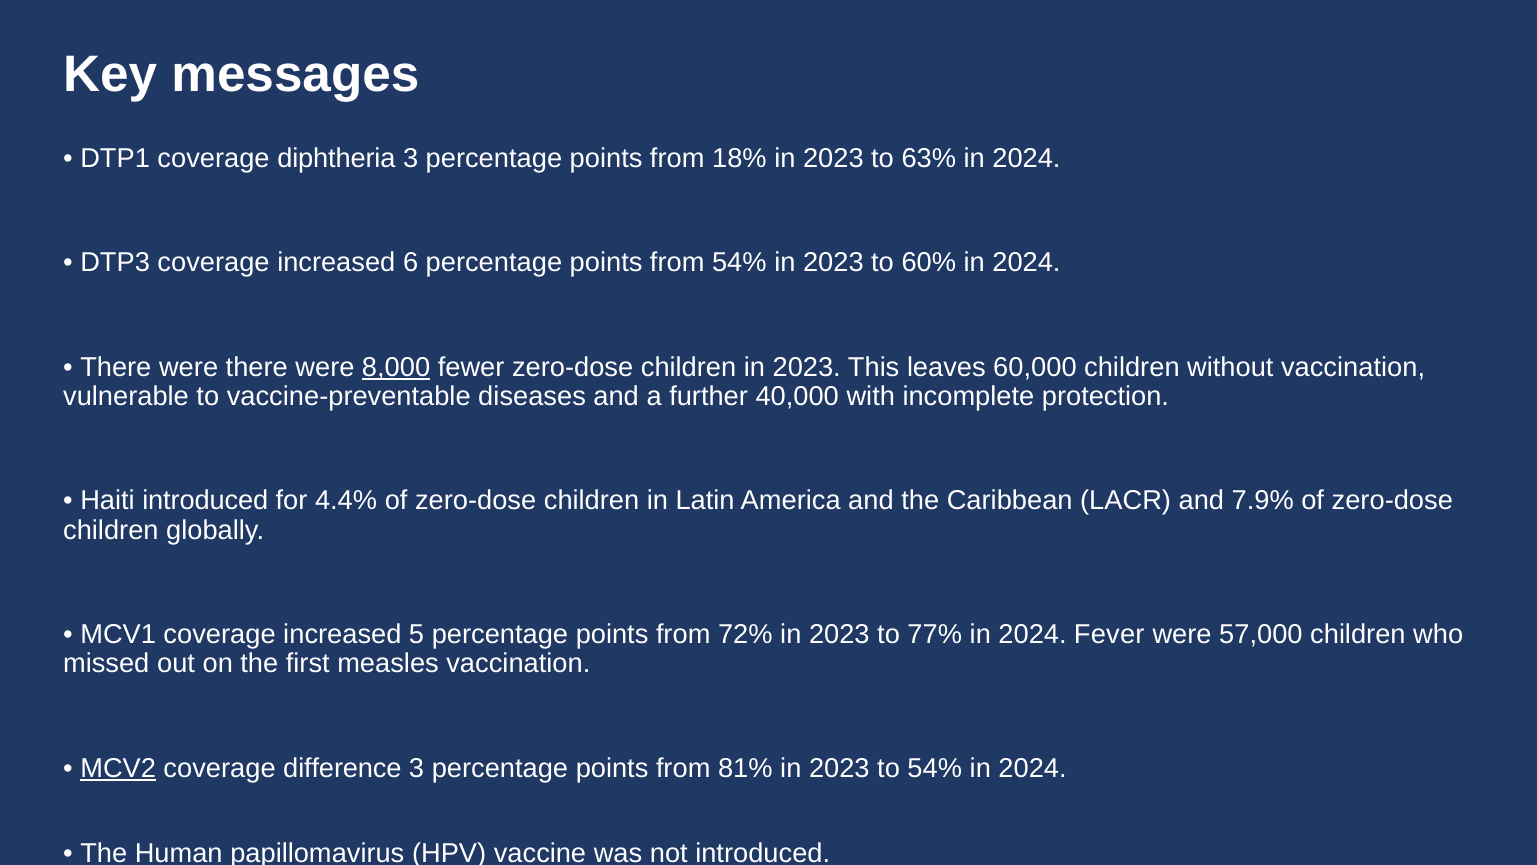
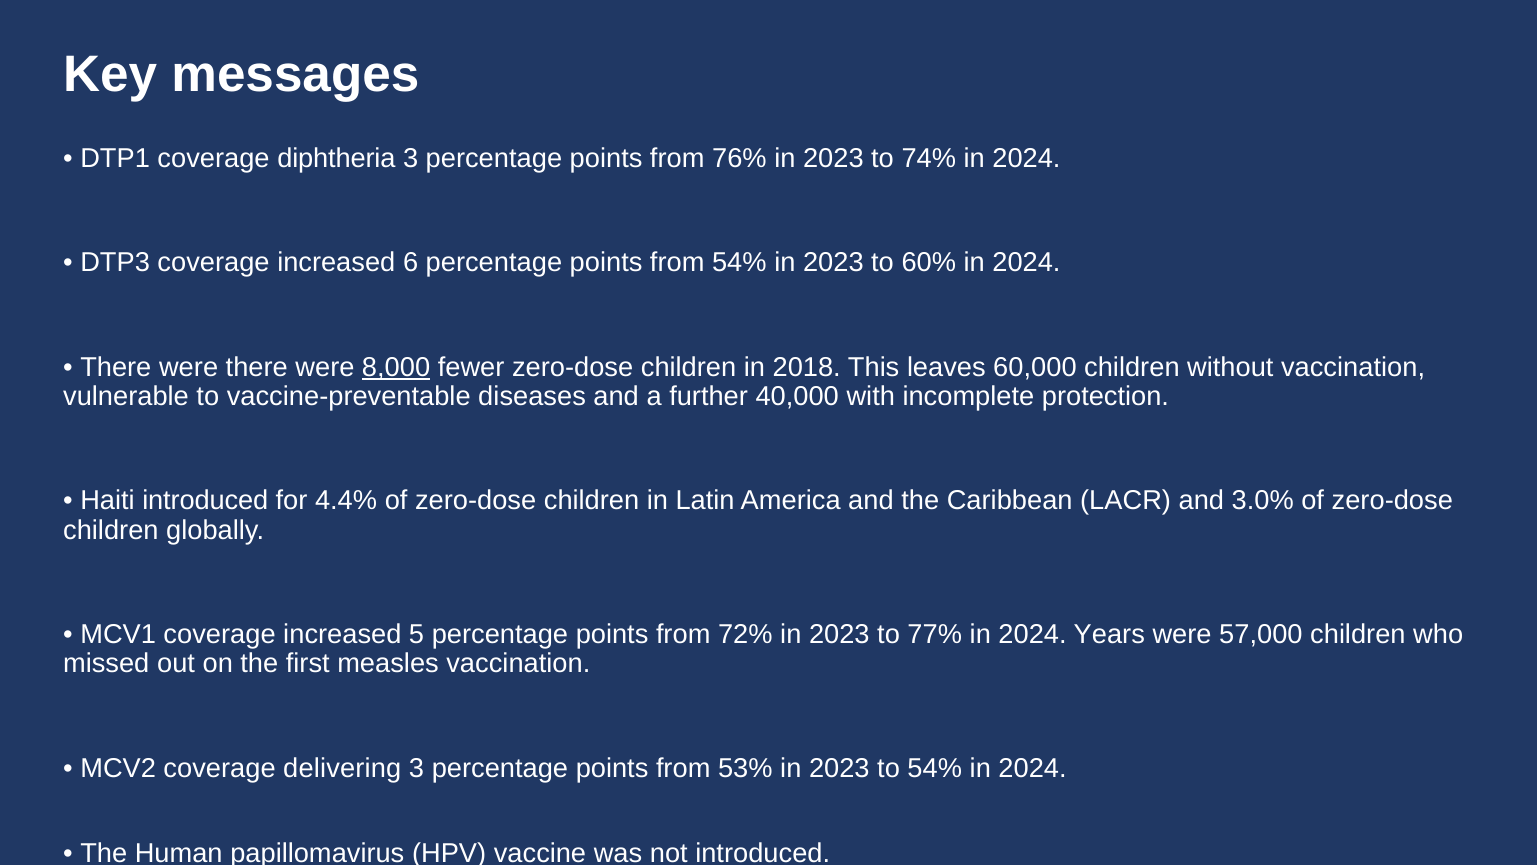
18%: 18% -> 76%
63%: 63% -> 74%
children in 2023: 2023 -> 2018
7.9%: 7.9% -> 3.0%
Fever: Fever -> Years
MCV2 underline: present -> none
difference: difference -> delivering
81%: 81% -> 53%
